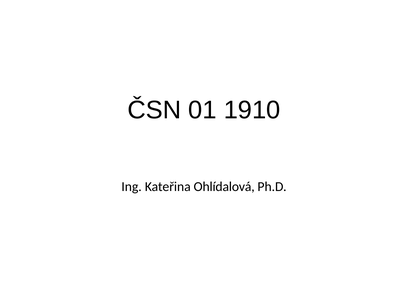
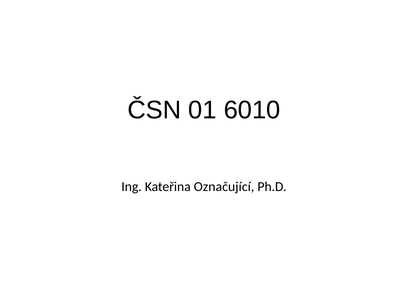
1910: 1910 -> 6010
Ohlídalová: Ohlídalová -> Označující
